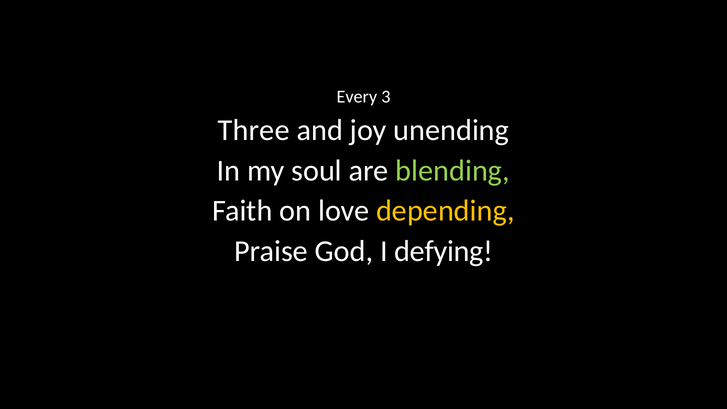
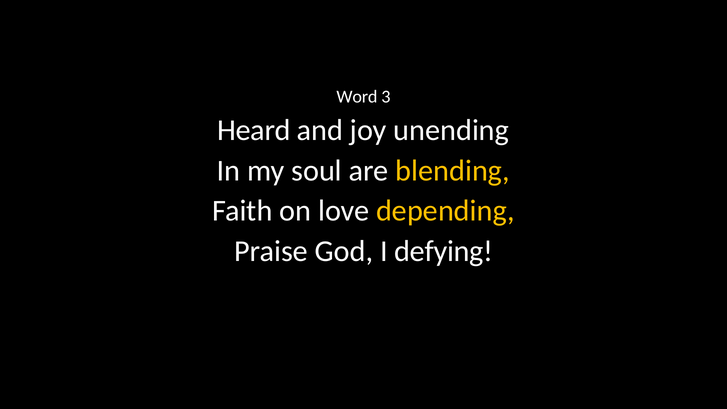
Every: Every -> Word
Three: Three -> Heard
blending colour: light green -> yellow
